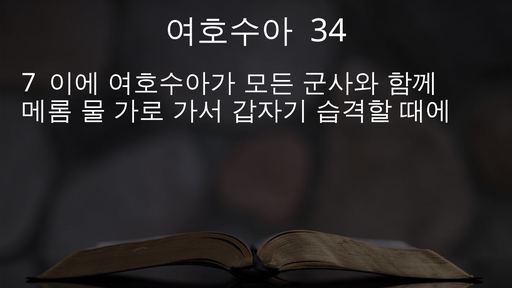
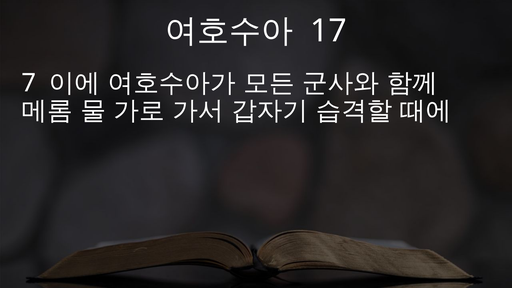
34: 34 -> 17
